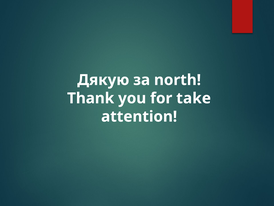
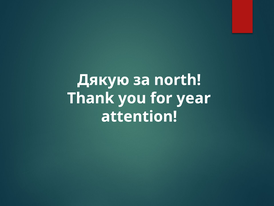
take: take -> year
